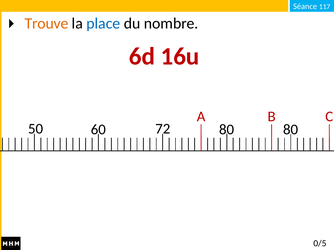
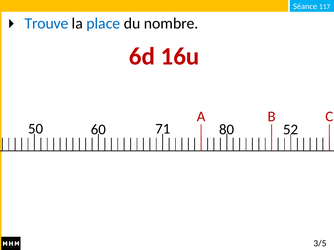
Trouve colour: orange -> blue
72: 72 -> 71
80 80: 80 -> 52
0/5: 0/5 -> 3/5
